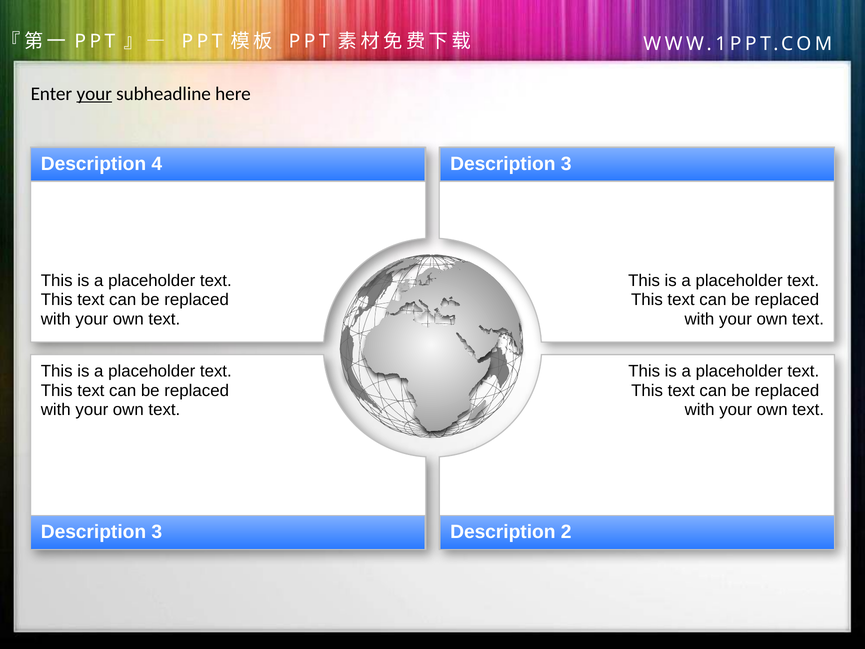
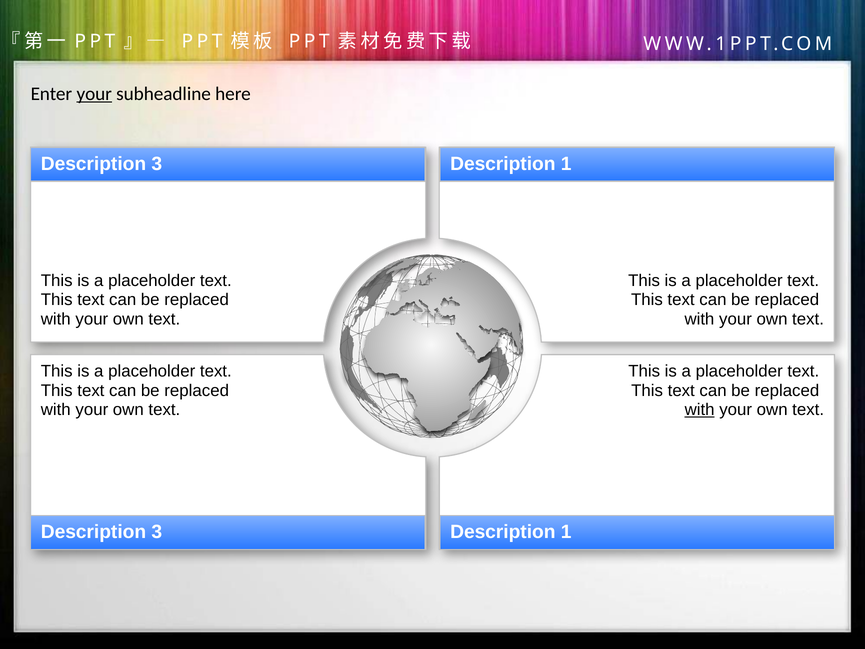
4 at (157, 164): 4 -> 3
3 at (566, 164): 3 -> 1
with at (700, 409) underline: none -> present
3 Description 2: 2 -> 1
